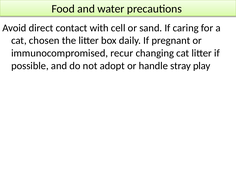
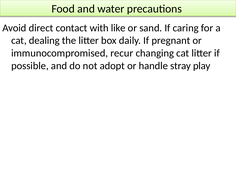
cell: cell -> like
chosen: chosen -> dealing
